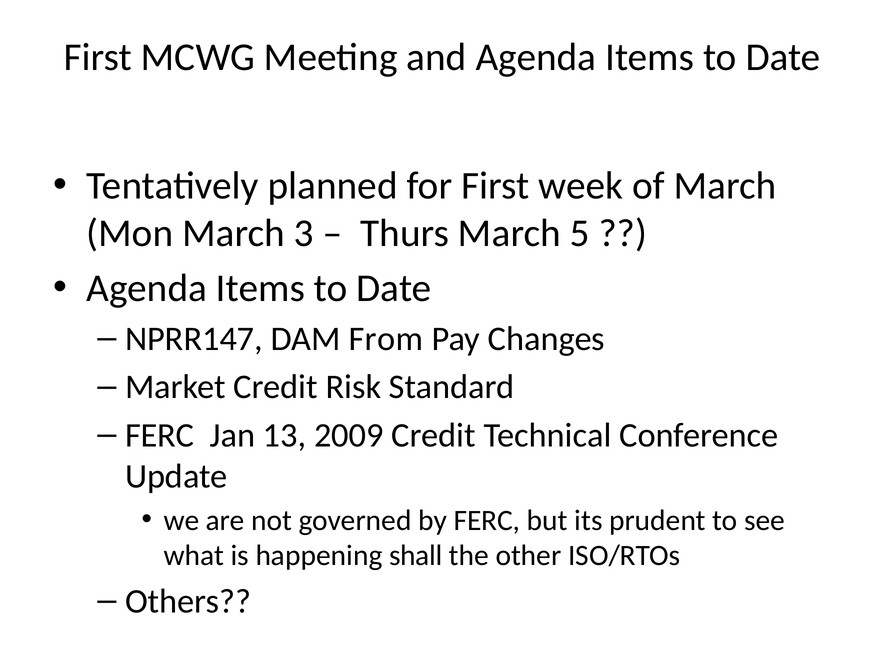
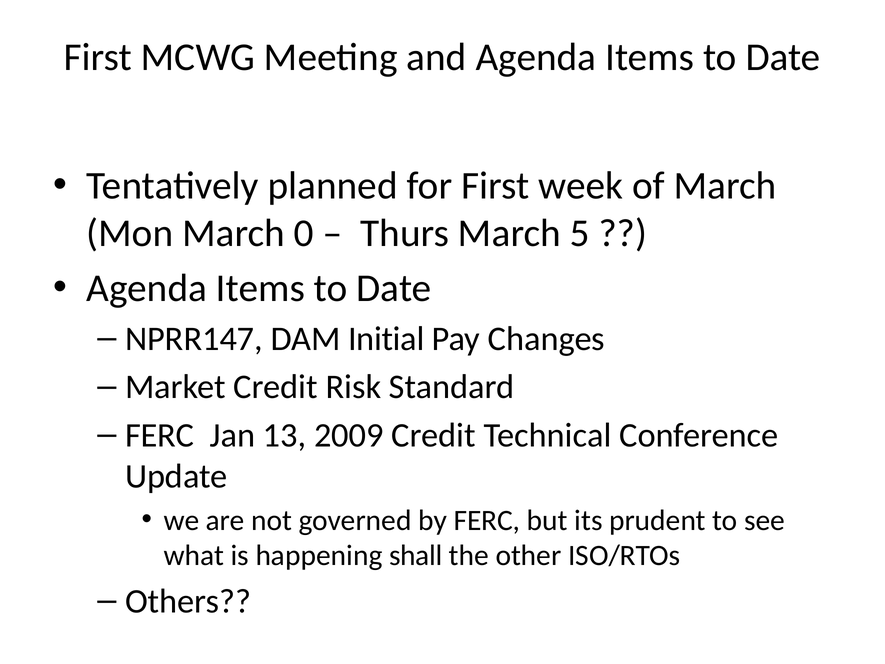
3: 3 -> 0
From: From -> Initial
